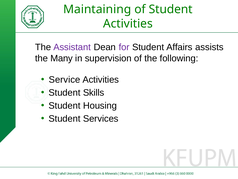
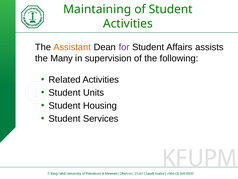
Assistant colour: purple -> orange
Service: Service -> Related
Skills: Skills -> Units
